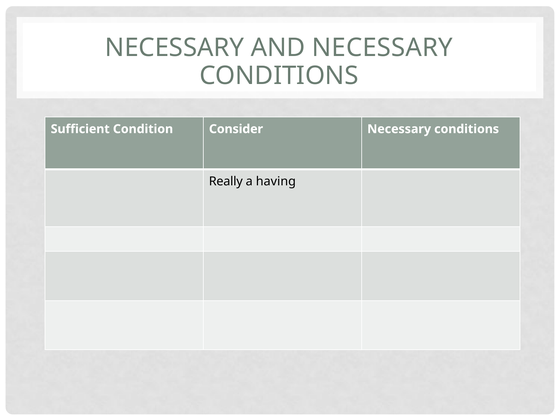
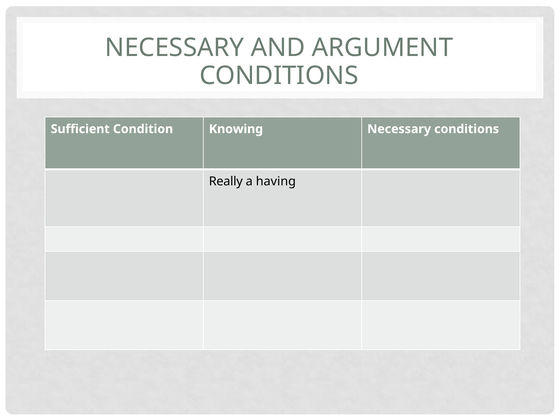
AND NECESSARY: NECESSARY -> ARGUMENT
Consider: Consider -> Knowing
